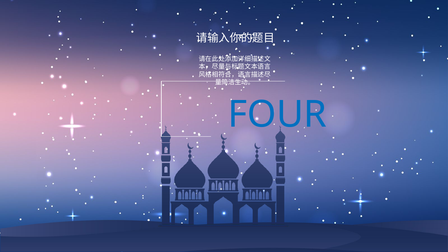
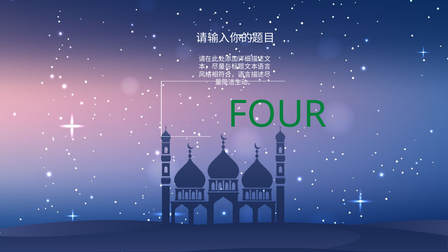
FOUR colour: blue -> green
